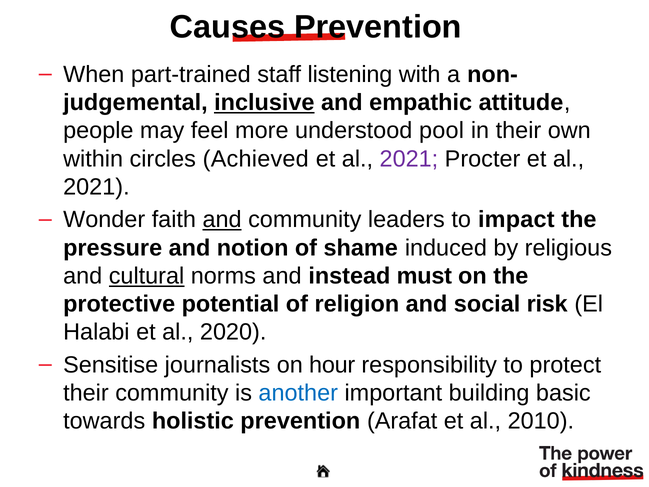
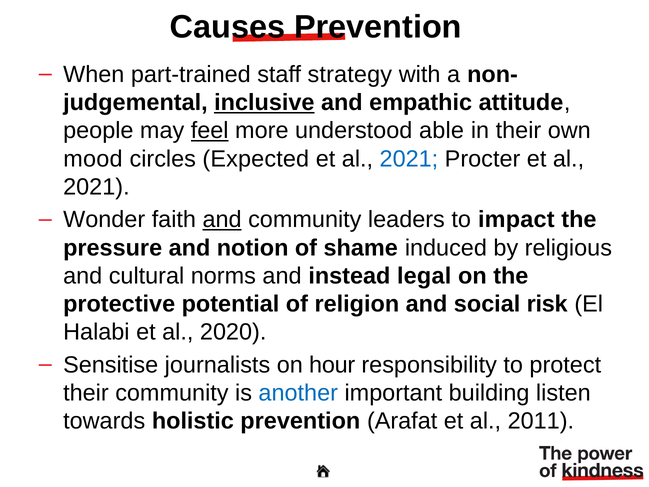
listening: listening -> strategy
feel underline: none -> present
pool: pool -> able
within: within -> mood
Achieved: Achieved -> Expected
2021 at (409, 159) colour: purple -> blue
cultural underline: present -> none
must: must -> legal
basic: basic -> listen
2010: 2010 -> 2011
